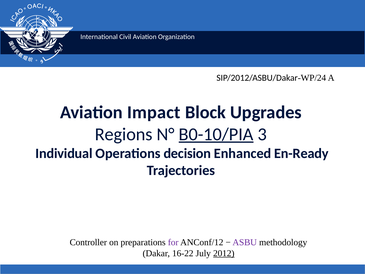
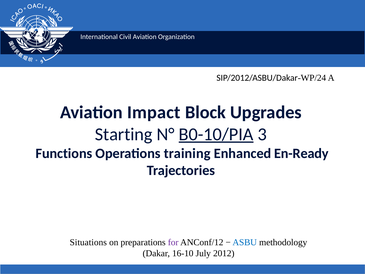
Regions: Regions -> Starting
Individual: Individual -> Functions
decision: decision -> training
Controller: Controller -> Situations
ASBU colour: purple -> blue
16-22: 16-22 -> 16-10
2012 underline: present -> none
